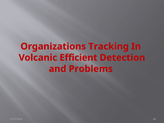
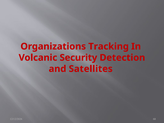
Efficient: Efficient -> Security
Problems: Problems -> Satellites
